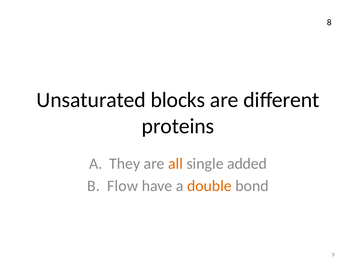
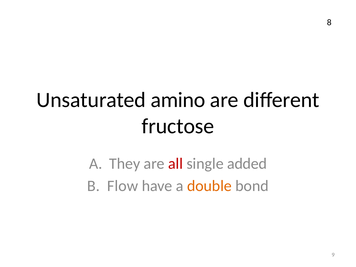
blocks: blocks -> amino
proteins: proteins -> fructose
all colour: orange -> red
